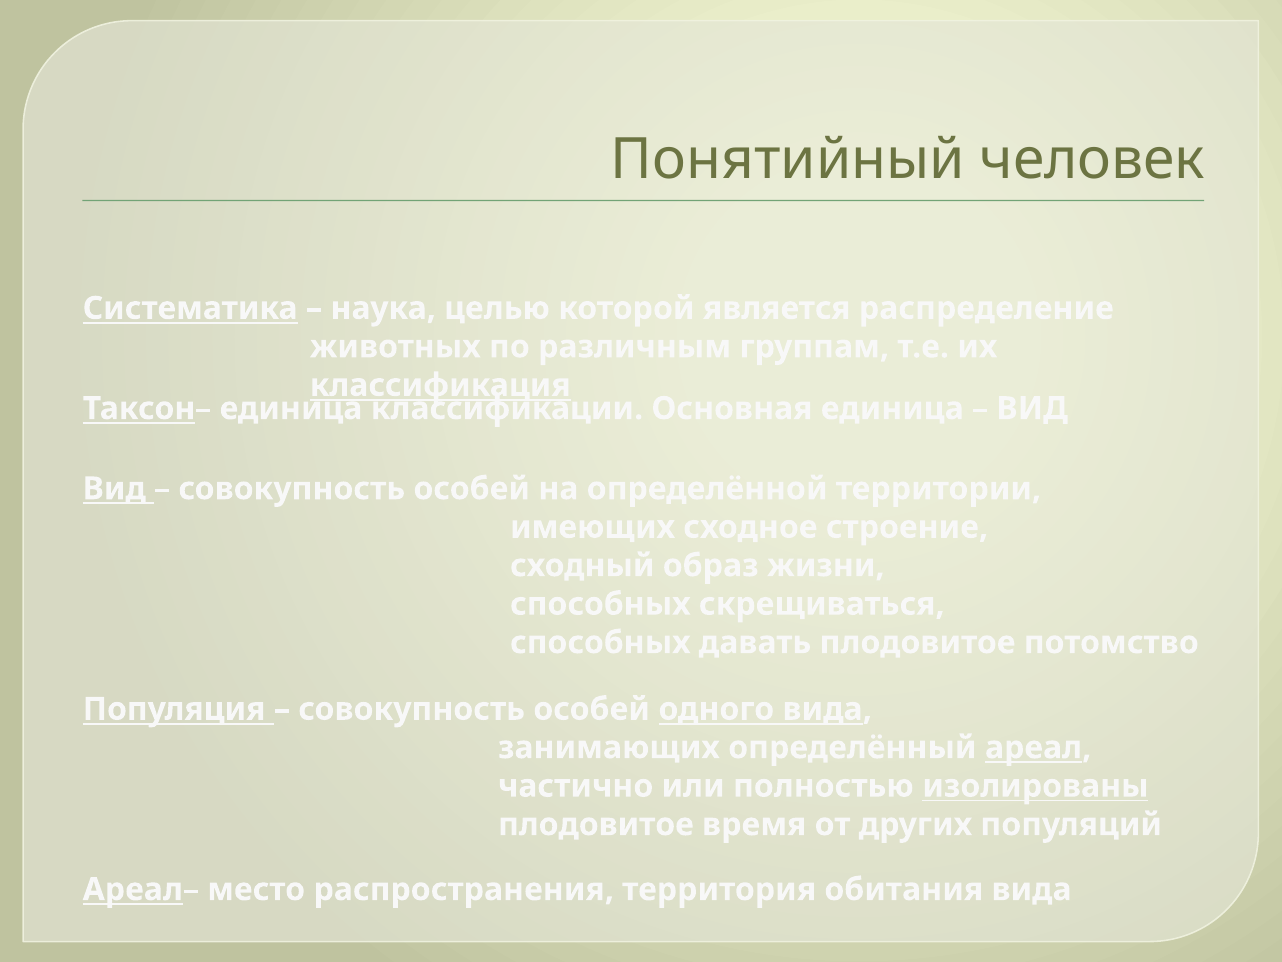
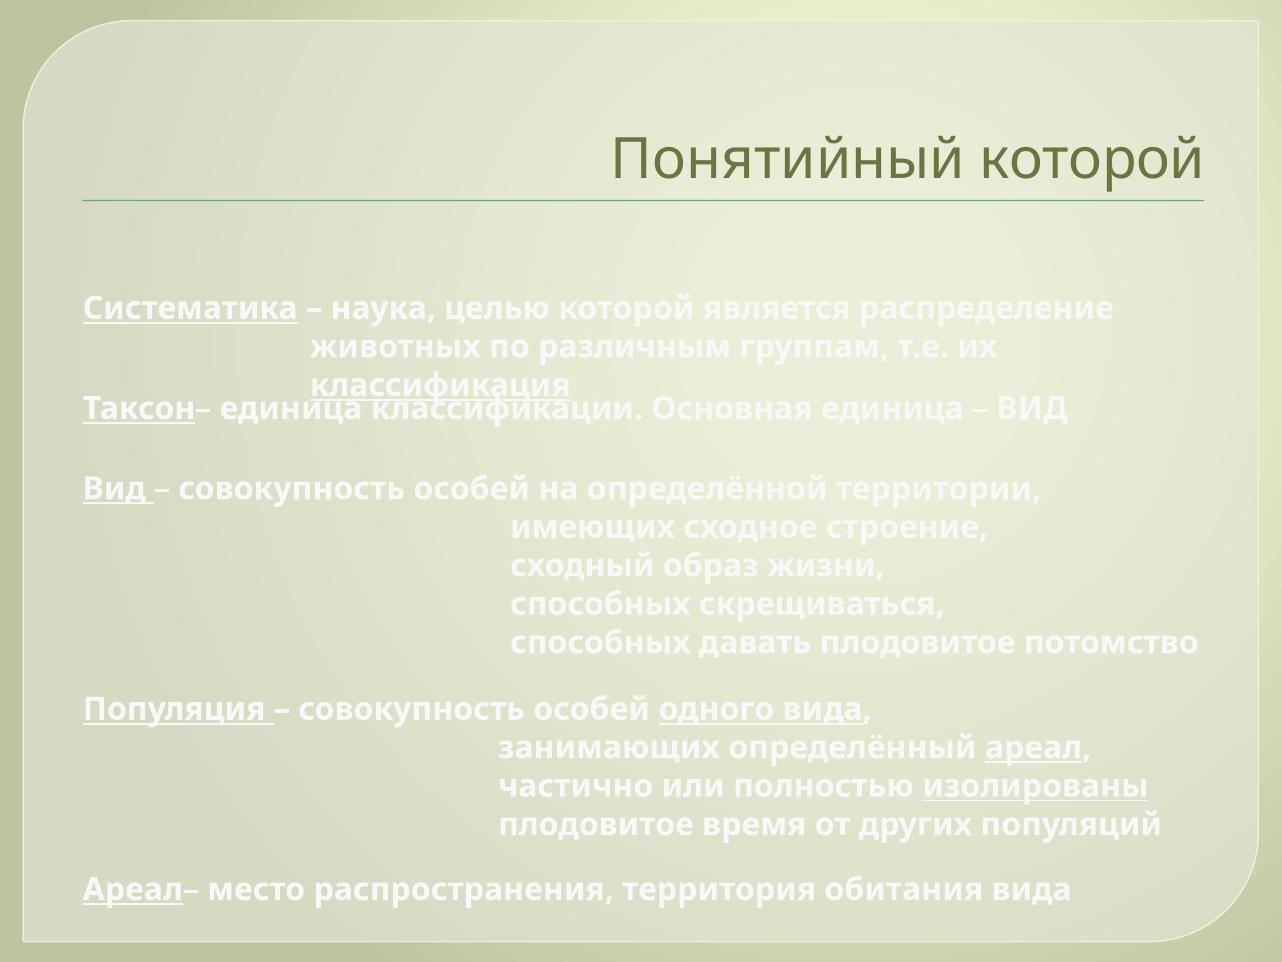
Понятийный человек: человек -> которой
